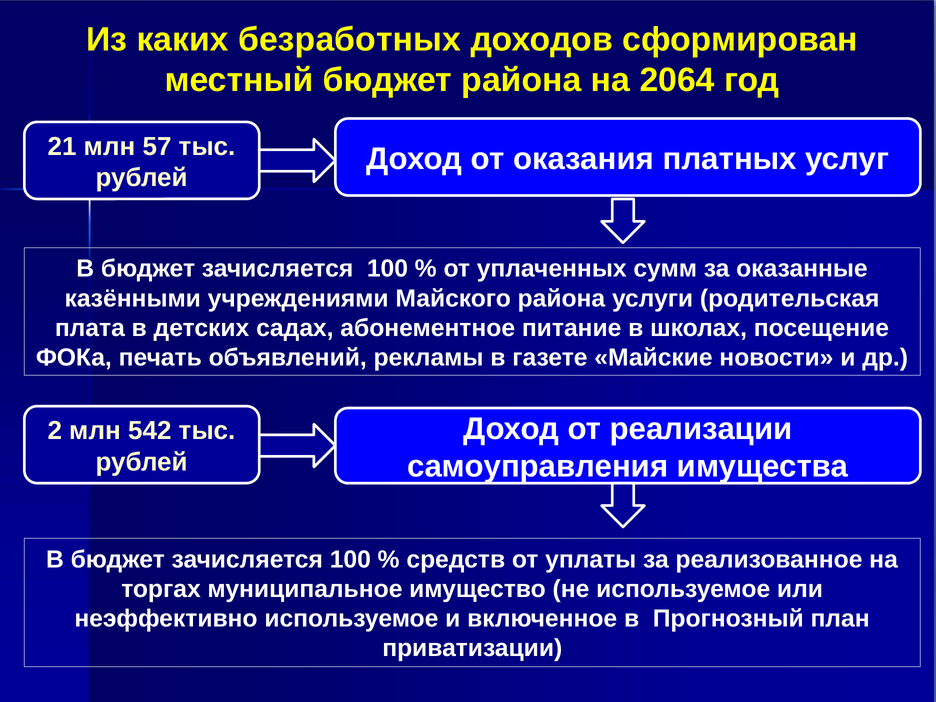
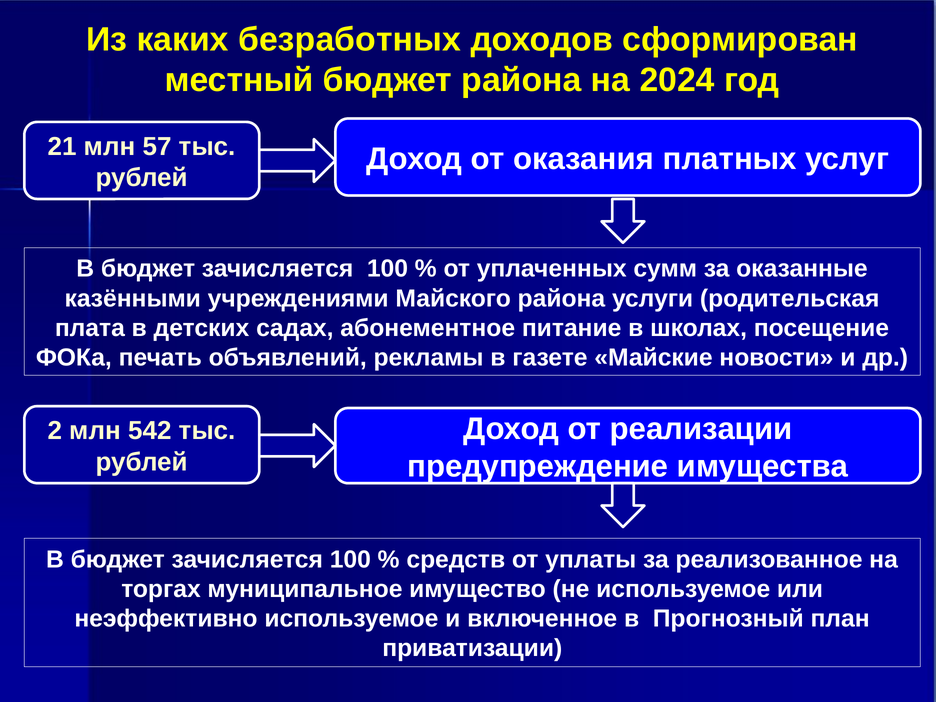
2064: 2064 -> 2024
самоуправления: самоуправления -> предупреждение
